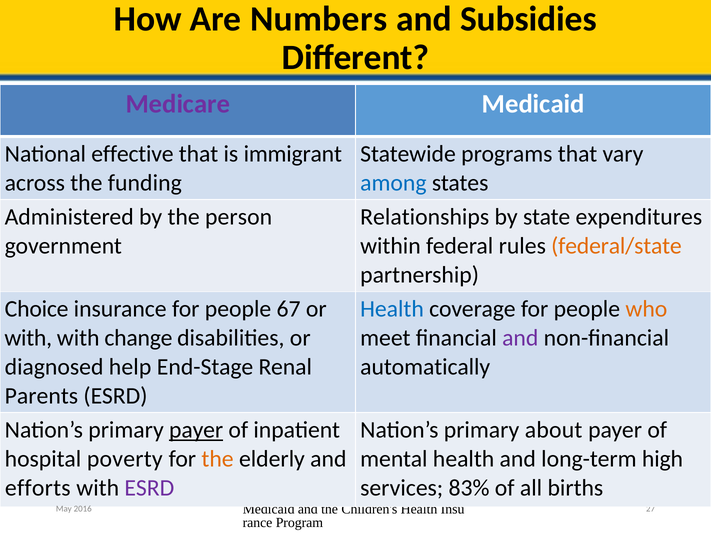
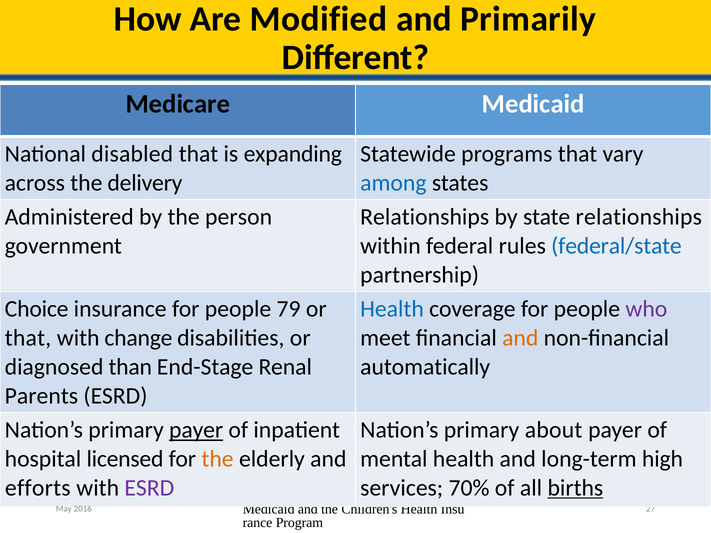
Numbers: Numbers -> Modified
Subsidies: Subsidies -> Primarily
Medicare colour: purple -> black
effective: effective -> disabled
immigrant: immigrant -> expanding
funding: funding -> delivery
state expenditures: expenditures -> relationships
federal/state colour: orange -> blue
67: 67 -> 79
who colour: orange -> purple
with at (28, 338): with -> that
and at (520, 338) colour: purple -> orange
help: help -> than
poverty: poverty -> licensed
83%: 83% -> 70%
births underline: none -> present
